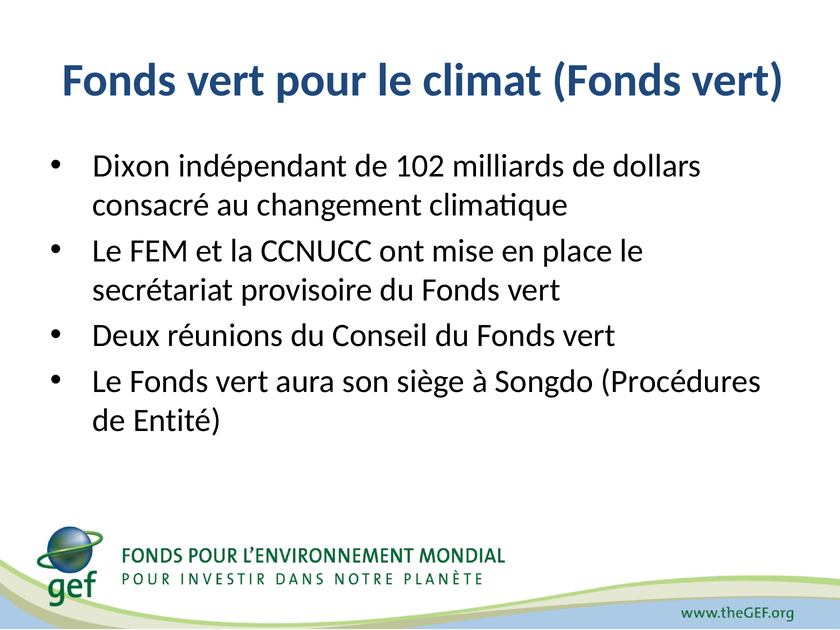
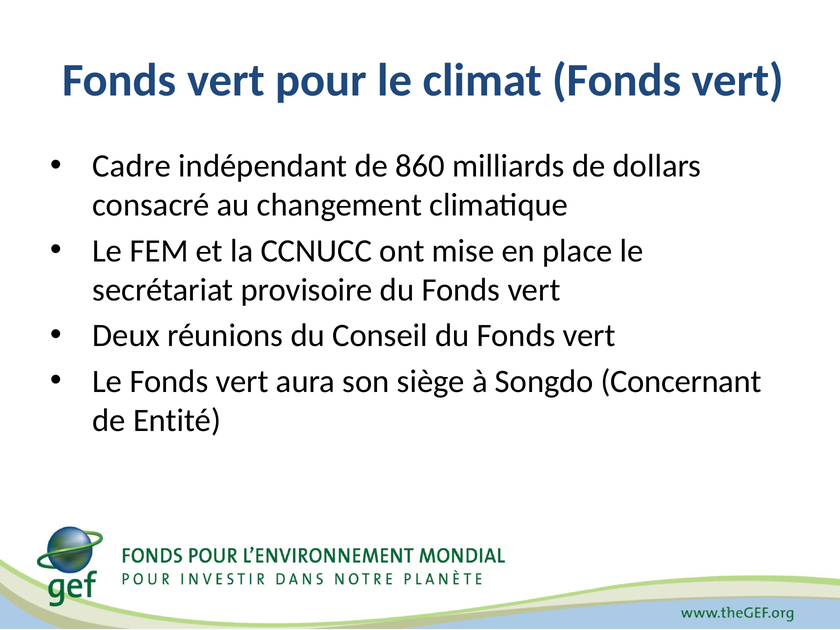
Dixon: Dixon -> Cadre
102: 102 -> 860
Procédures: Procédures -> Concernant
